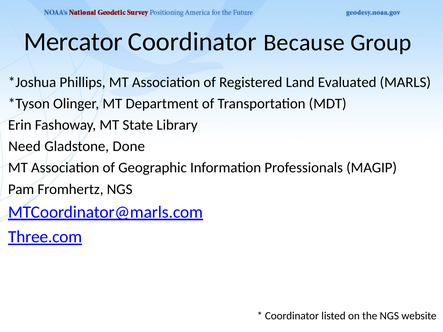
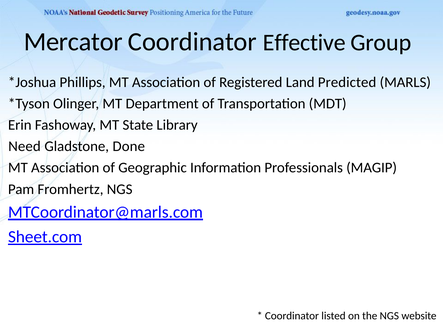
Because: Because -> Effective
Evaluated: Evaluated -> Predicted
Three.com: Three.com -> Sheet.com
